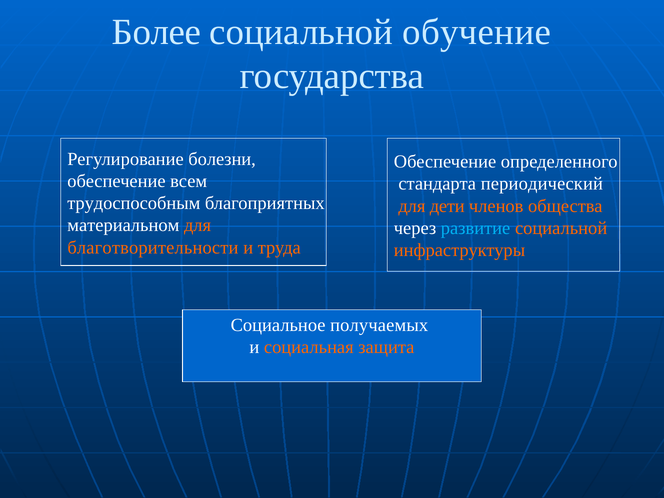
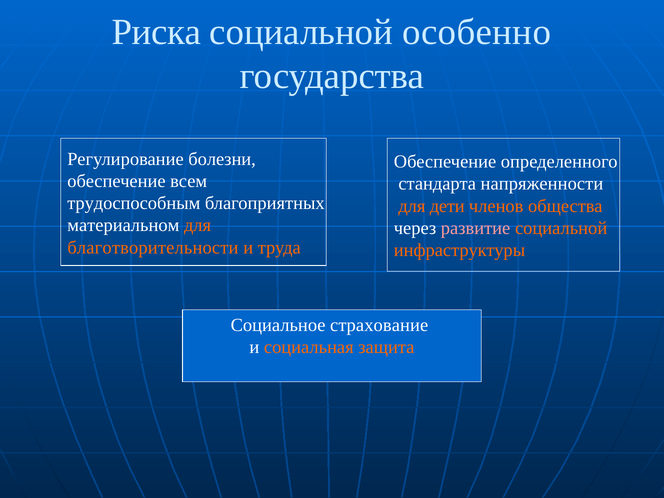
Более: Более -> Риска
обучение: обучение -> особенно
периодический: периодический -> напряженности
развитие colour: light blue -> pink
получаемых: получаемых -> страхование
